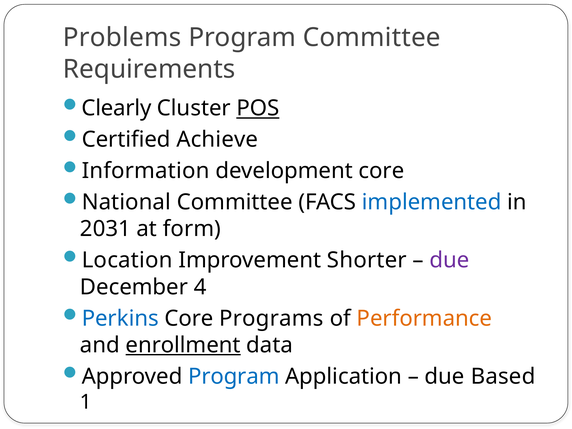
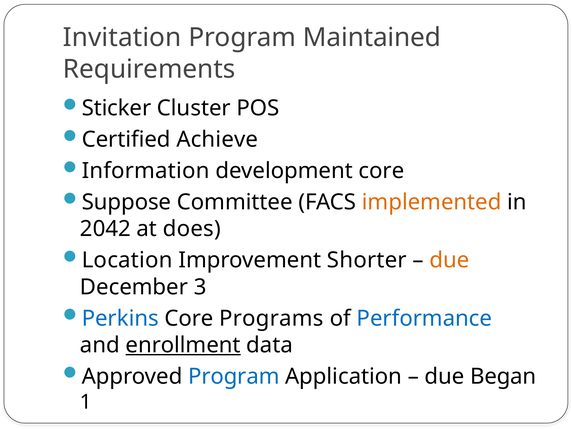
Problems: Problems -> Invitation
Program Committee: Committee -> Maintained
Clearly: Clearly -> Sticker
POS underline: present -> none
National: National -> Suppose
implemented colour: blue -> orange
2031: 2031 -> 2042
form: form -> does
due at (449, 260) colour: purple -> orange
4: 4 -> 3
Performance colour: orange -> blue
Based: Based -> Began
